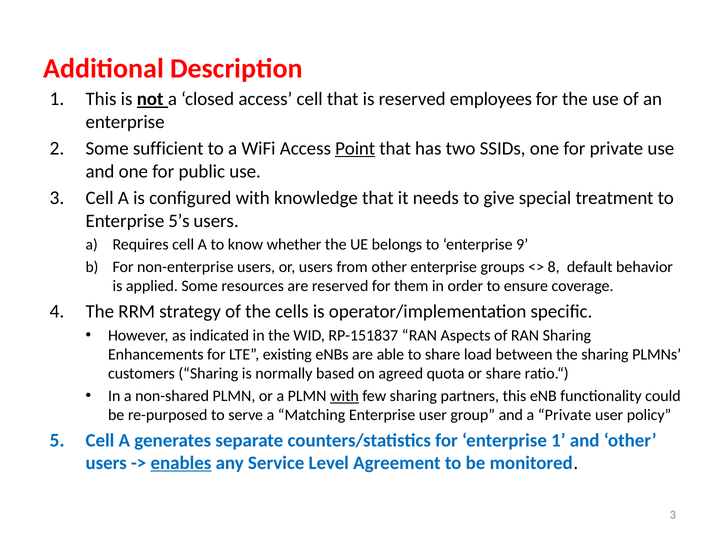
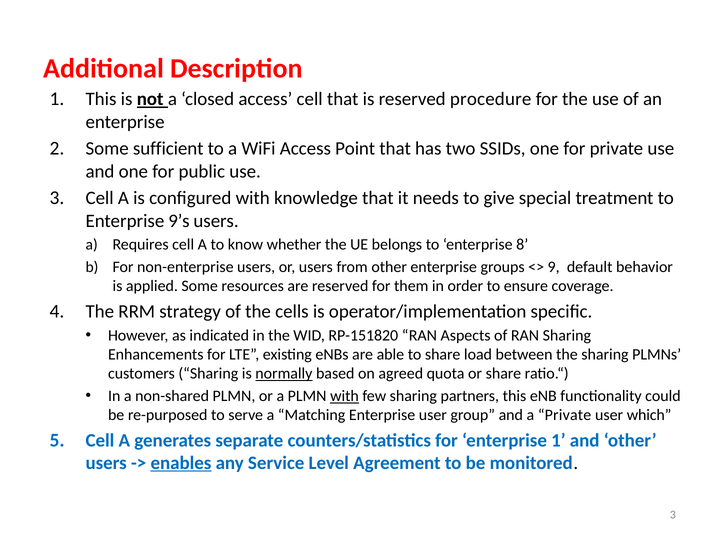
employees: employees -> procedure
Point underline: present -> none
5’s: 5’s -> 9’s
9: 9 -> 8
8: 8 -> 9
RP-151837: RP-151837 -> RP-151820
normally underline: none -> present
policy: policy -> which
